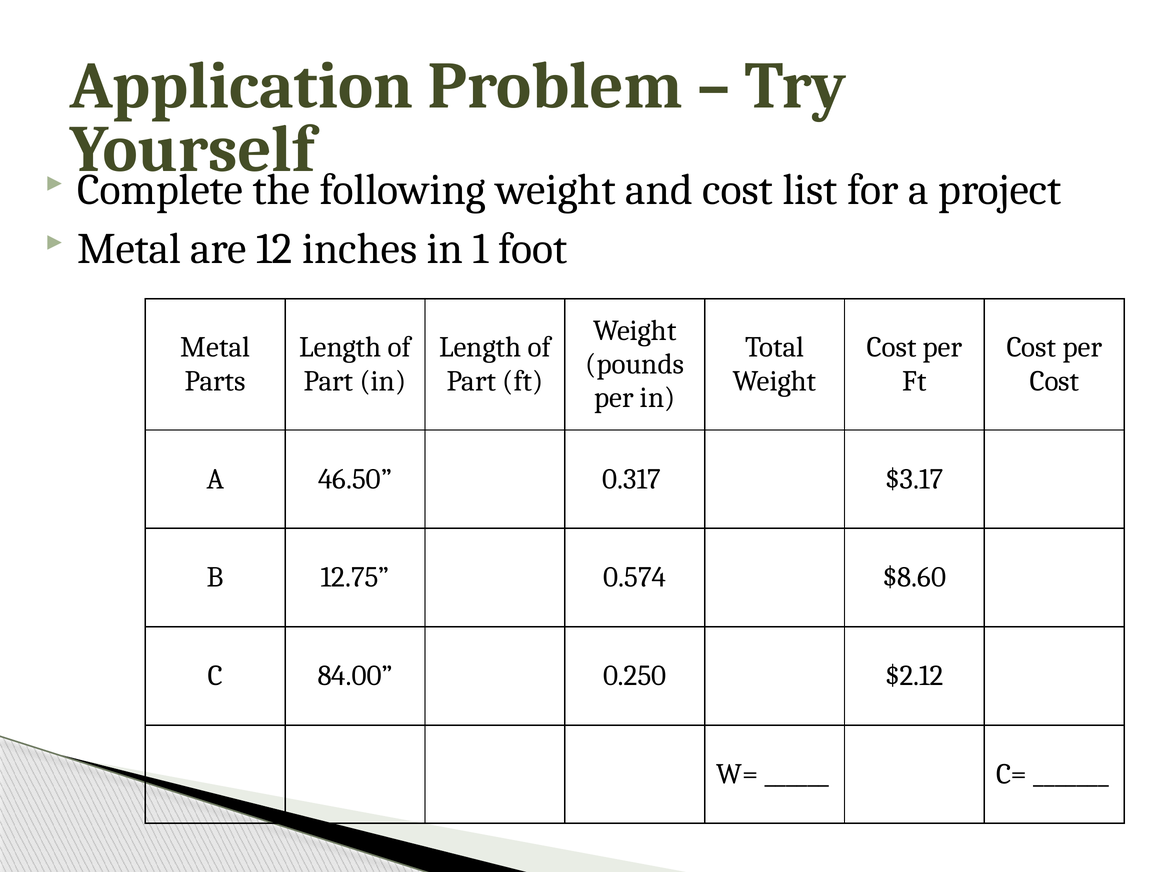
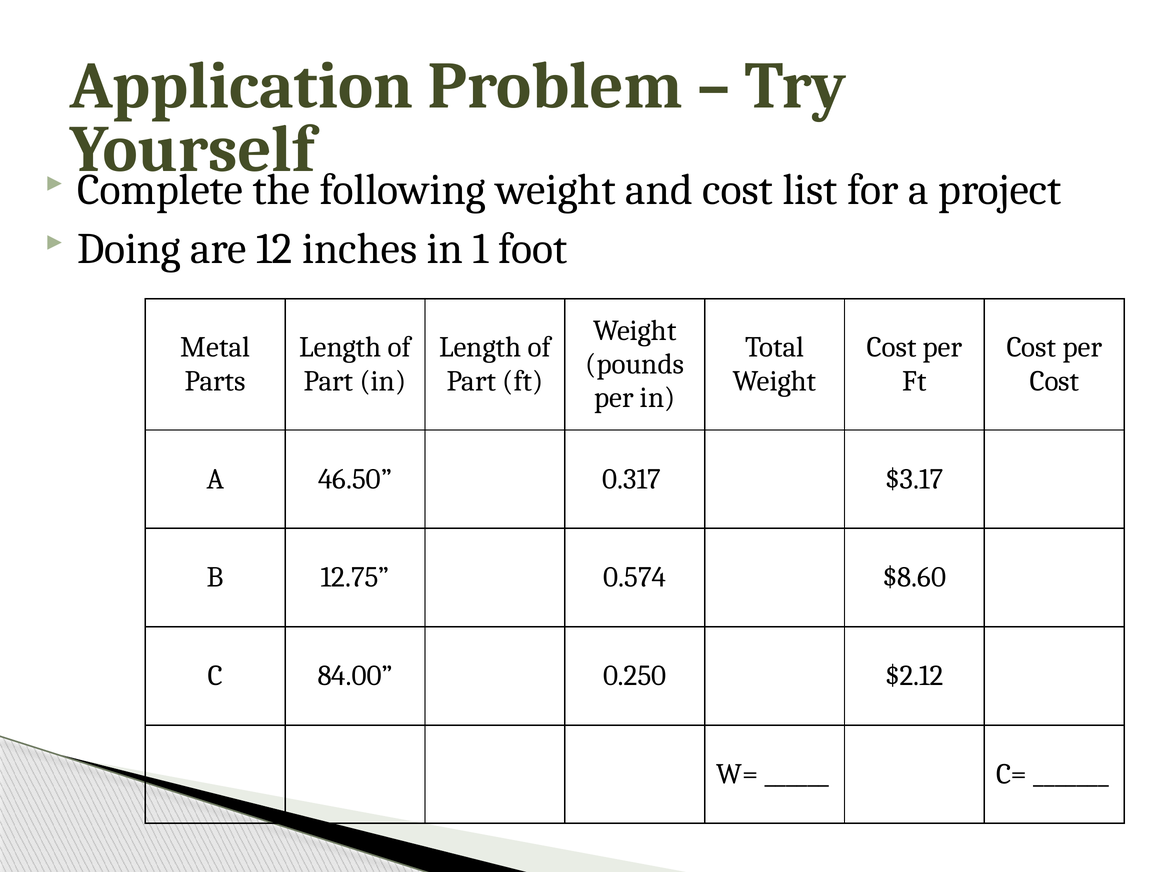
Metal at (129, 249): Metal -> Doing
